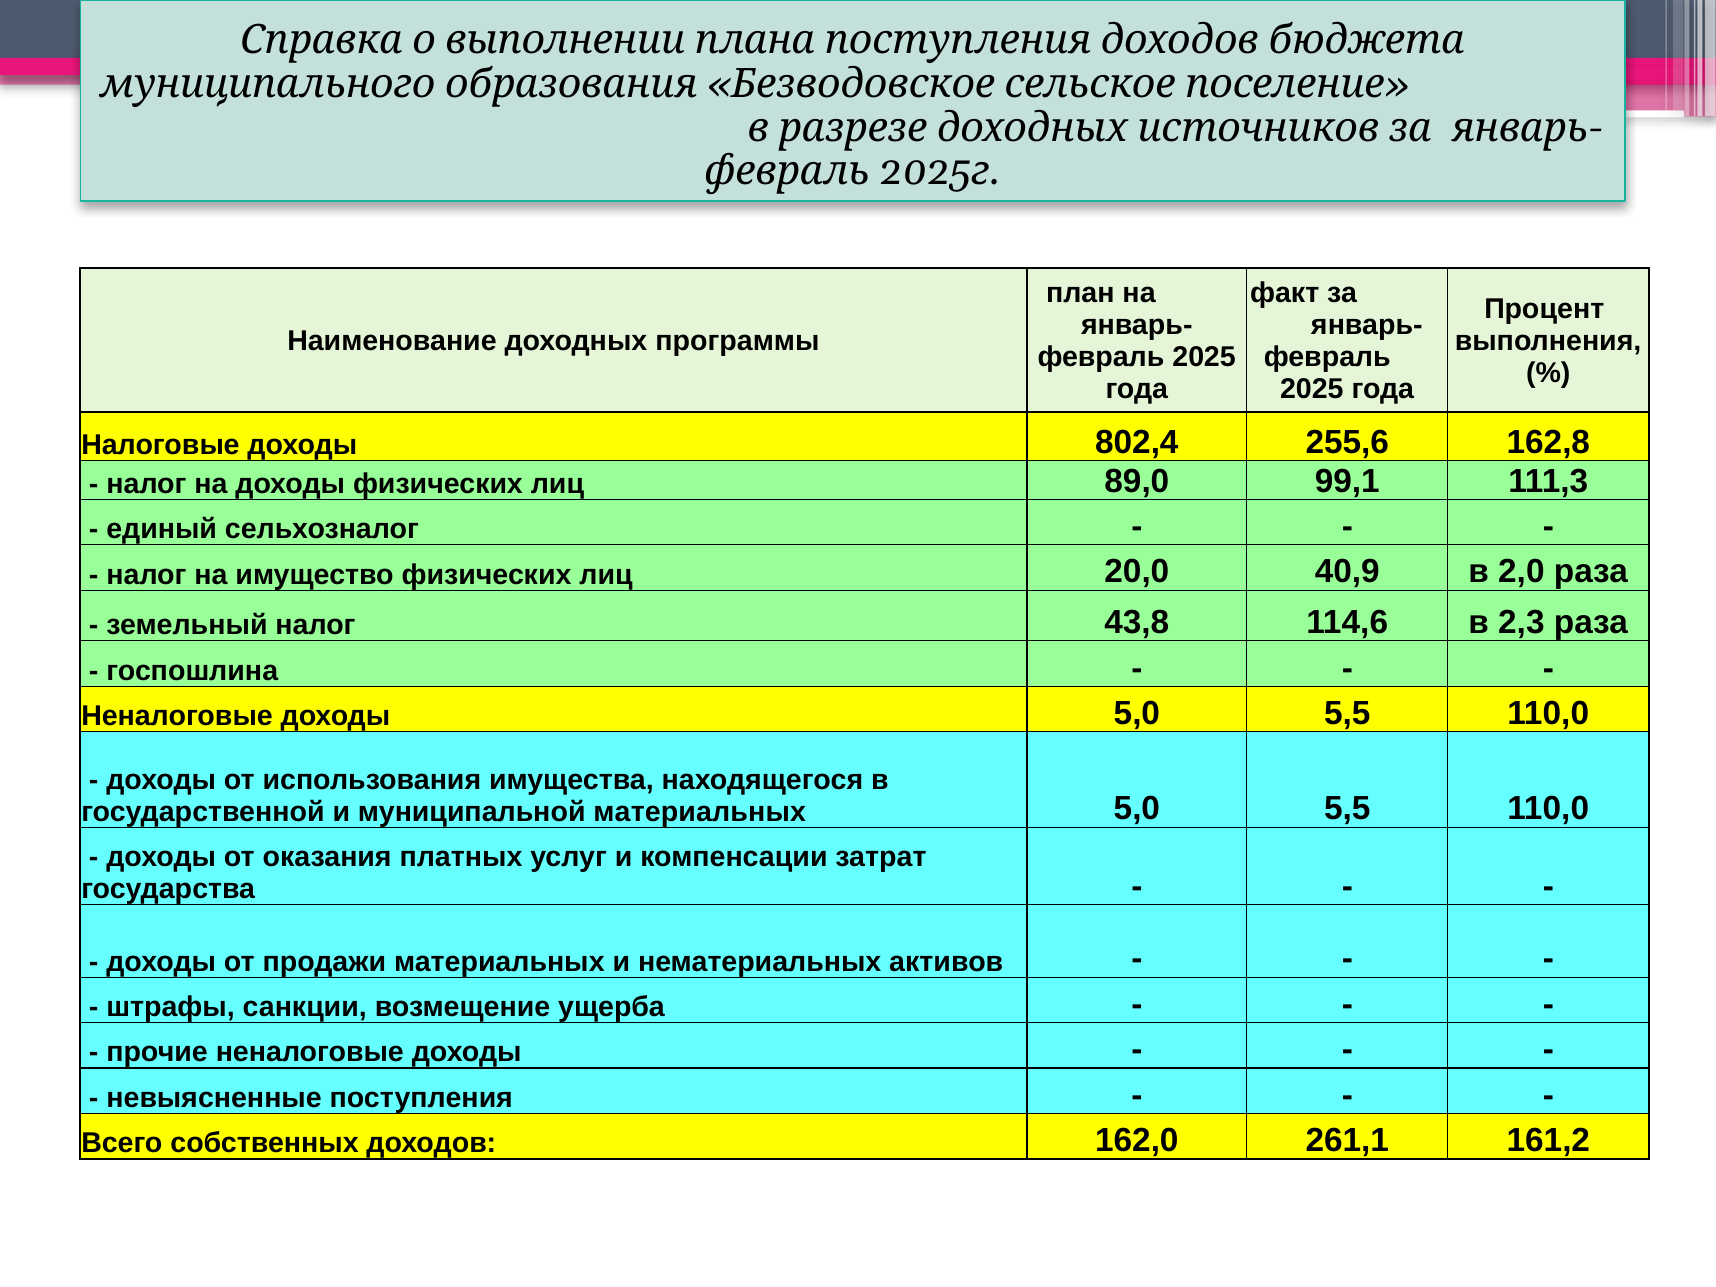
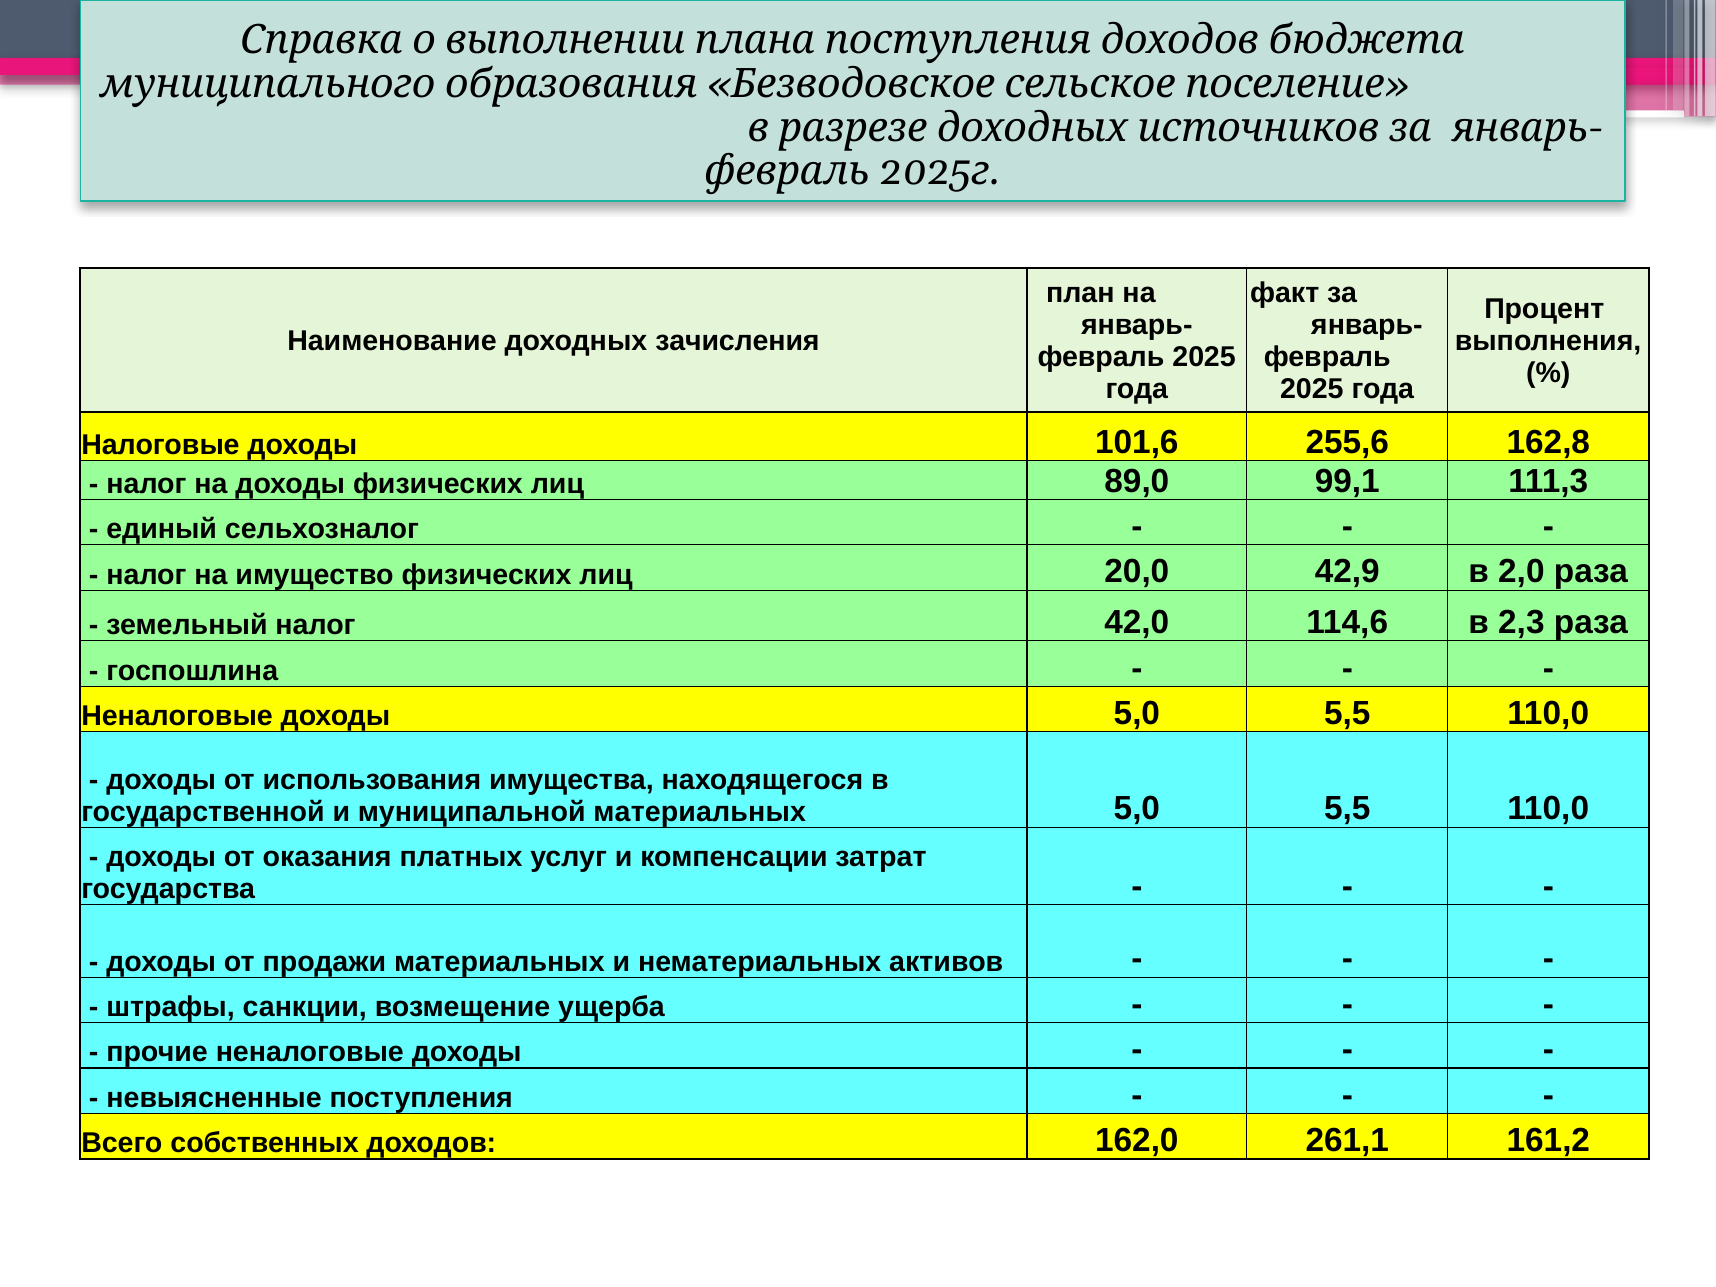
программы: программы -> зачисления
802,4: 802,4 -> 101,6
40,9: 40,9 -> 42,9
43,8: 43,8 -> 42,0
